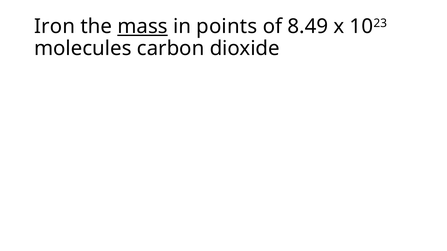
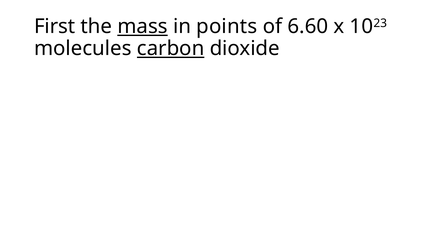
Iron: Iron -> First
8.49: 8.49 -> 6.60
carbon underline: none -> present
